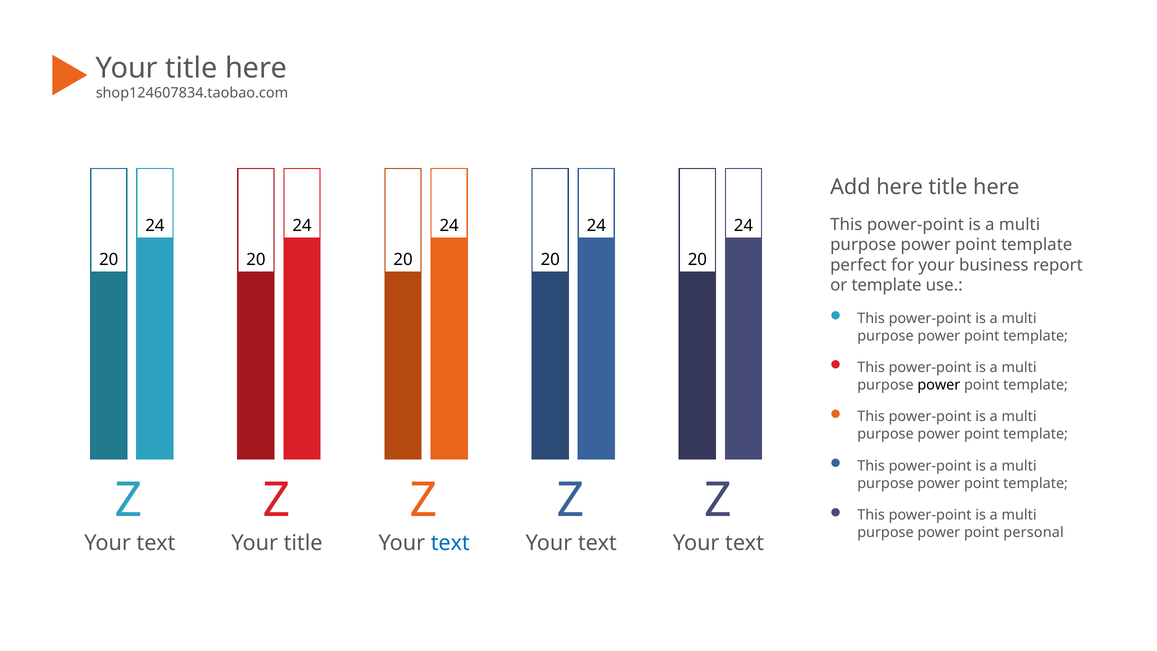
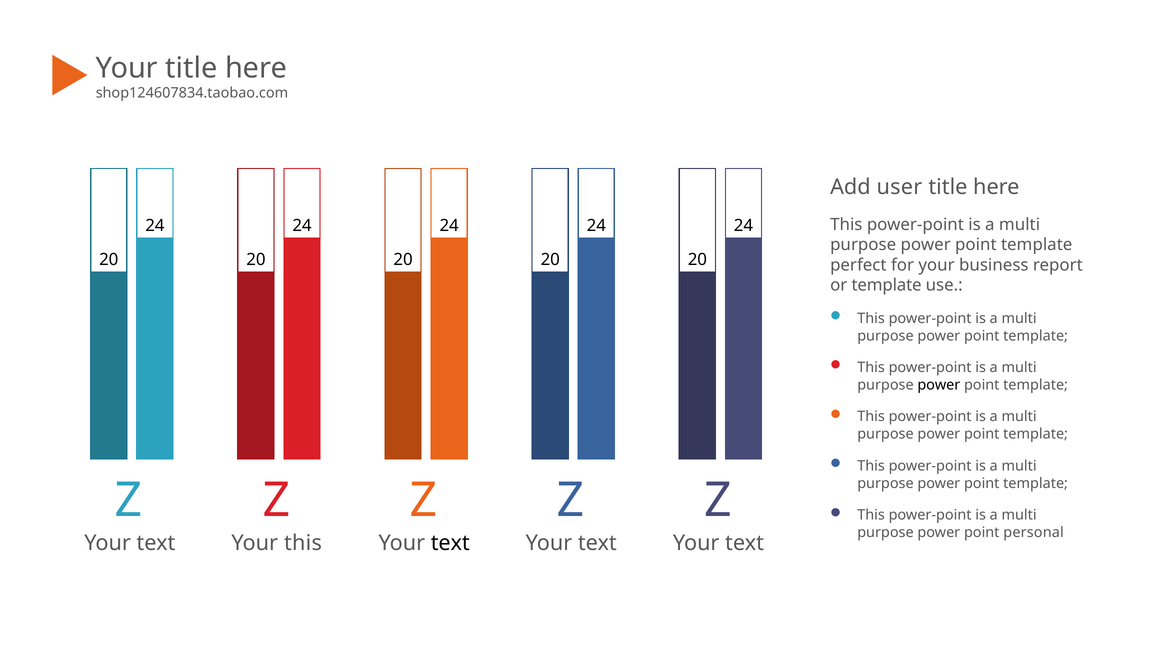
Add here: here -> user
title at (303, 543): title -> this
text at (450, 543) colour: blue -> black
